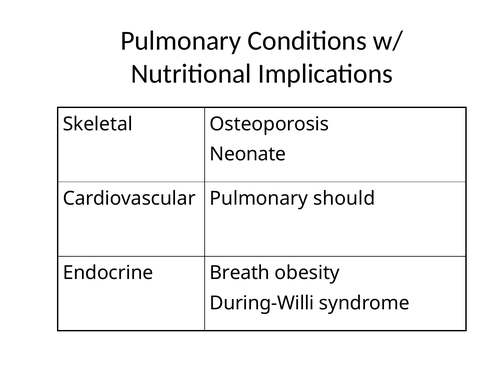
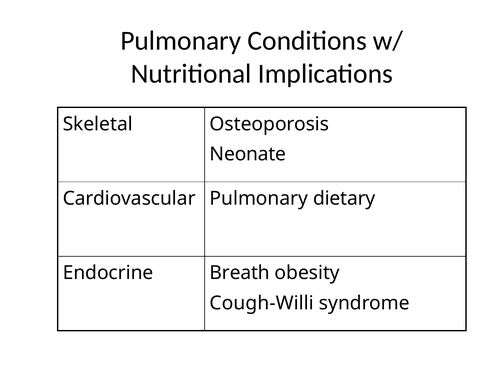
should: should -> dietary
During-Willi: During-Willi -> Cough-Willi
